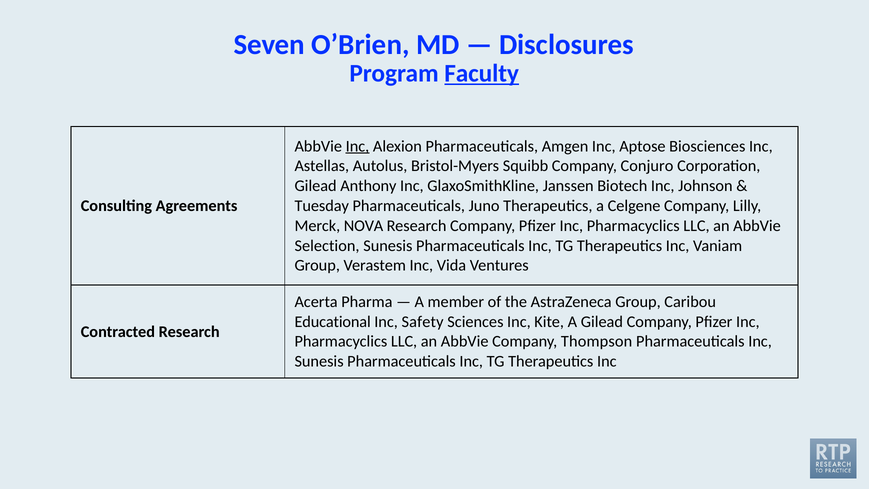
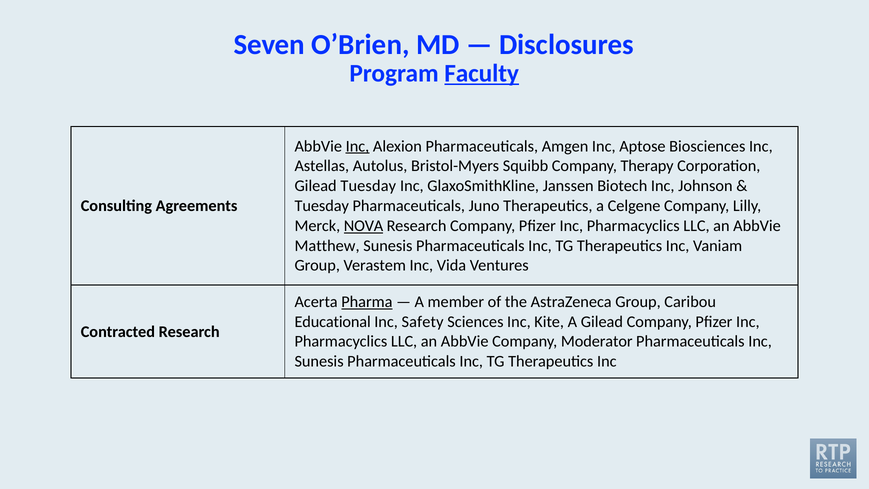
Conjuro: Conjuro -> Therapy
Gilead Anthony: Anthony -> Tuesday
NOVA underline: none -> present
Selection: Selection -> Matthew
Pharma underline: none -> present
Thompson: Thompson -> Moderator
